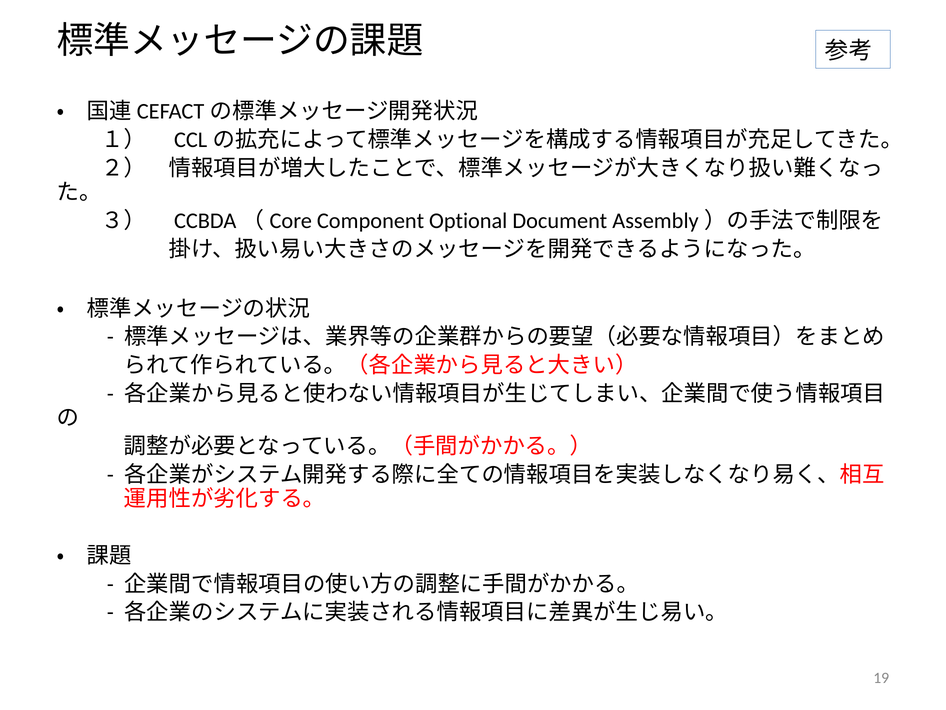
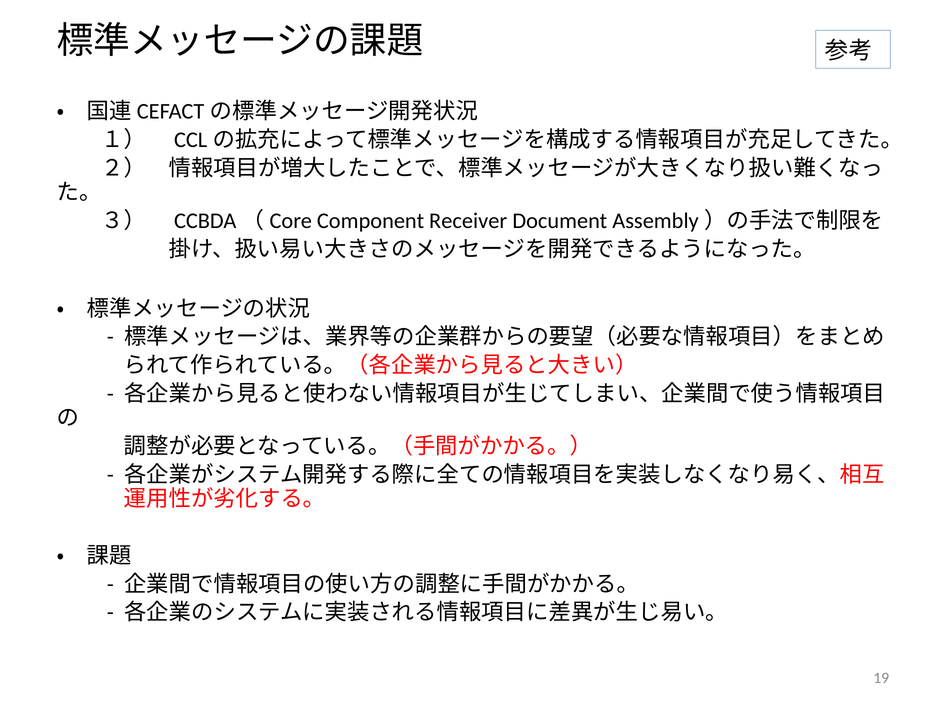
Optional: Optional -> Receiver
